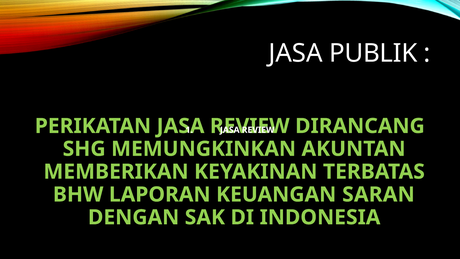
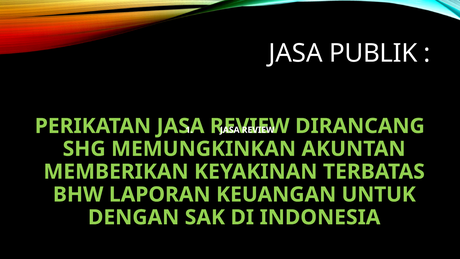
SARAN: SARAN -> UNTUK
